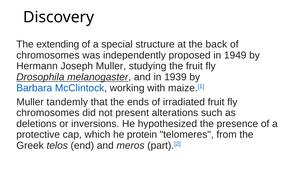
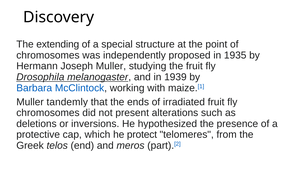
back: back -> point
1949: 1949 -> 1935
protein: protein -> protect
